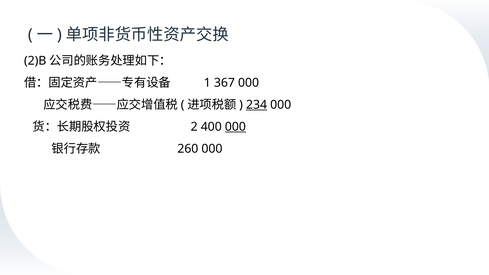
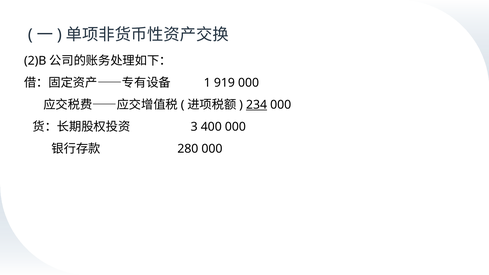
367: 367 -> 919
2: 2 -> 3
000 at (235, 127) underline: present -> none
260: 260 -> 280
